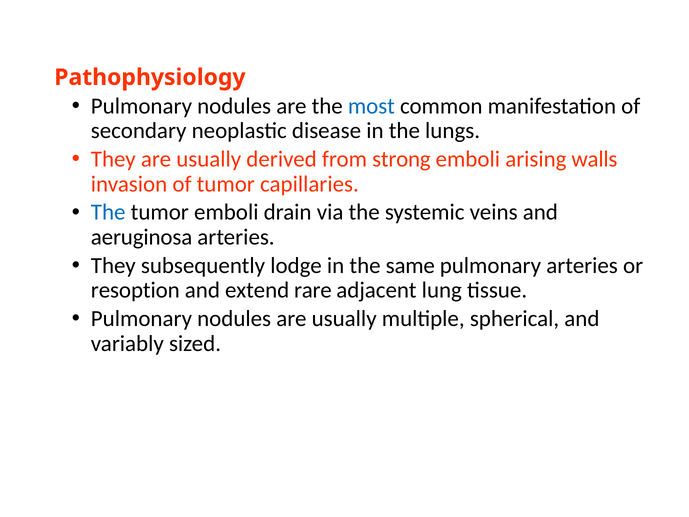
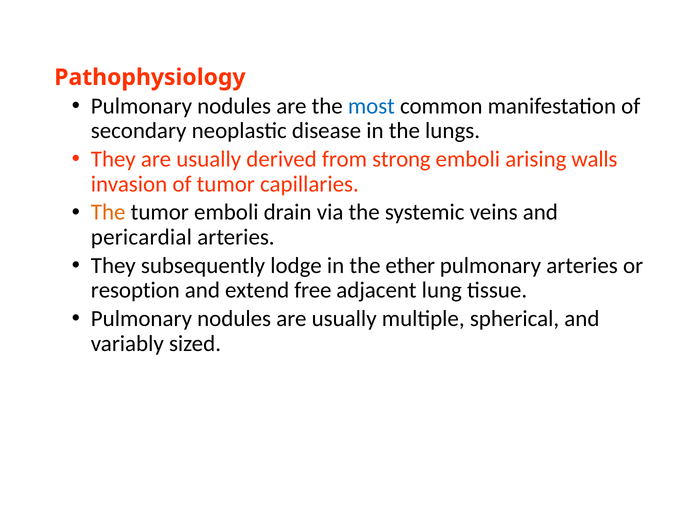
The at (108, 212) colour: blue -> orange
aeruginosa: aeruginosa -> pericardial
same: same -> ether
rare: rare -> free
